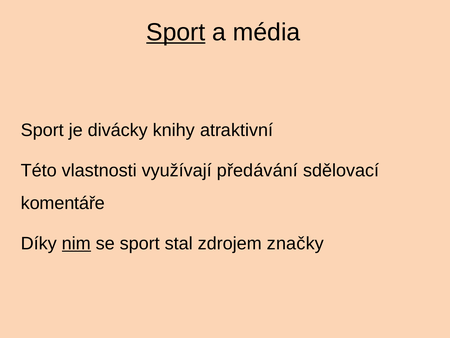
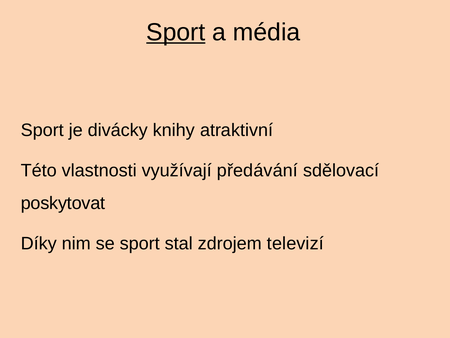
komentáře: komentáře -> poskytovat
nim underline: present -> none
značky: značky -> televizí
